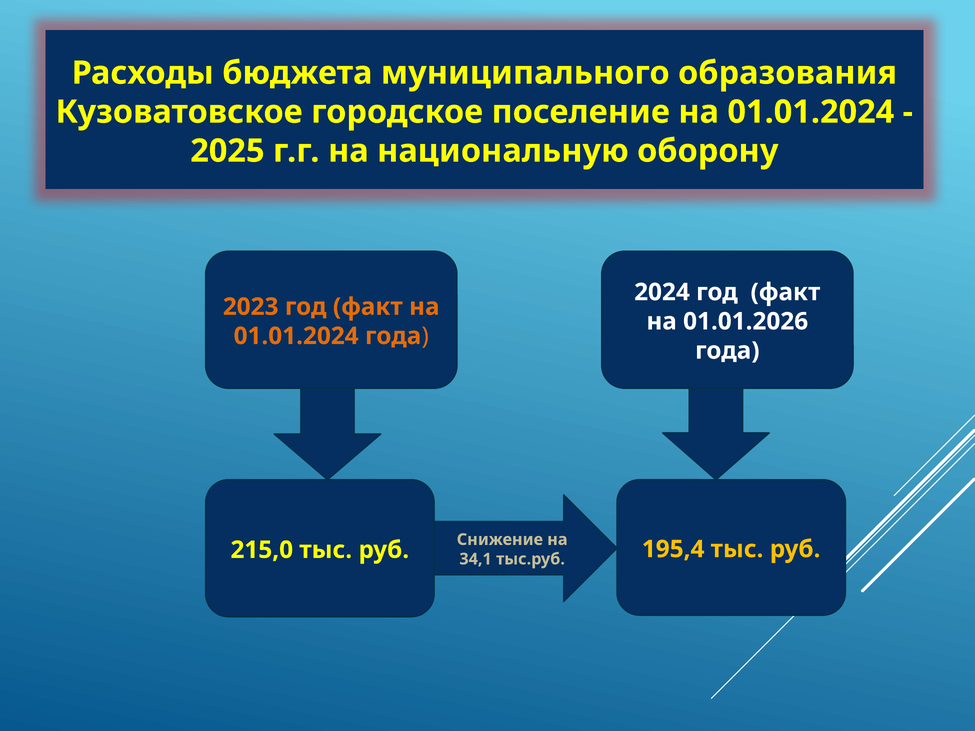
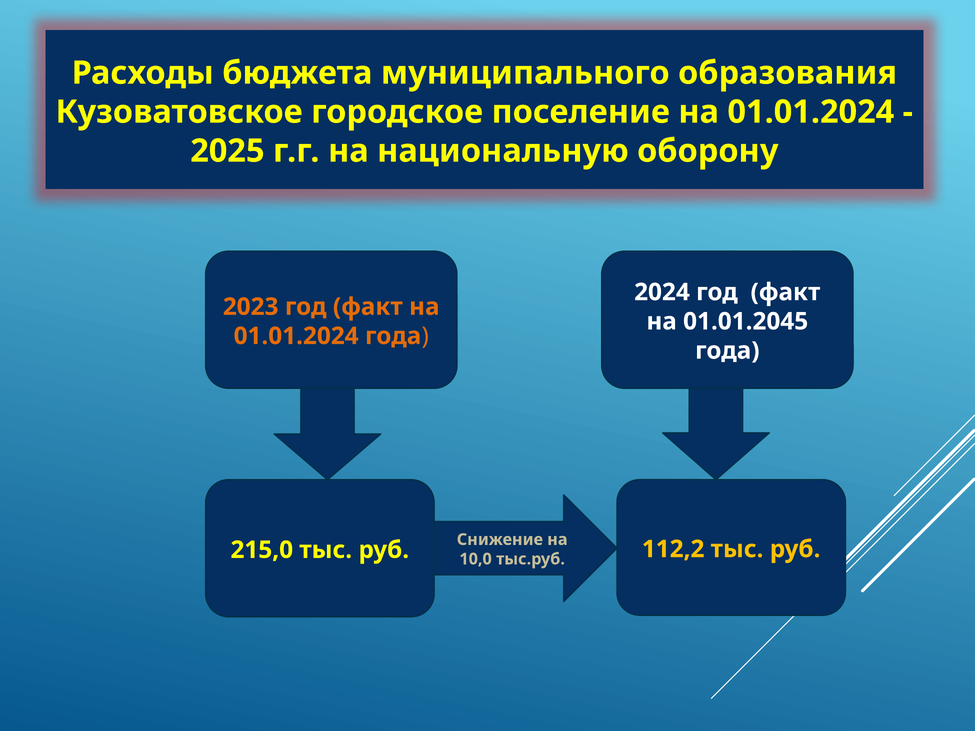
01.01.2026: 01.01.2026 -> 01.01.2045
195,4: 195,4 -> 112,2
34,1: 34,1 -> 10,0
